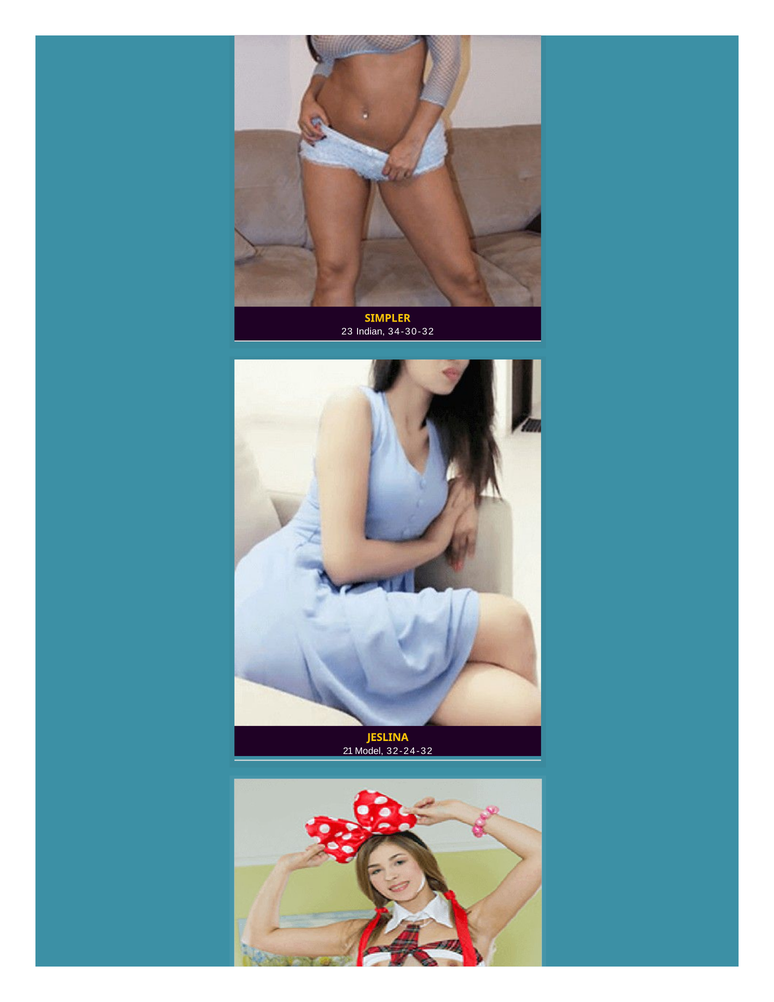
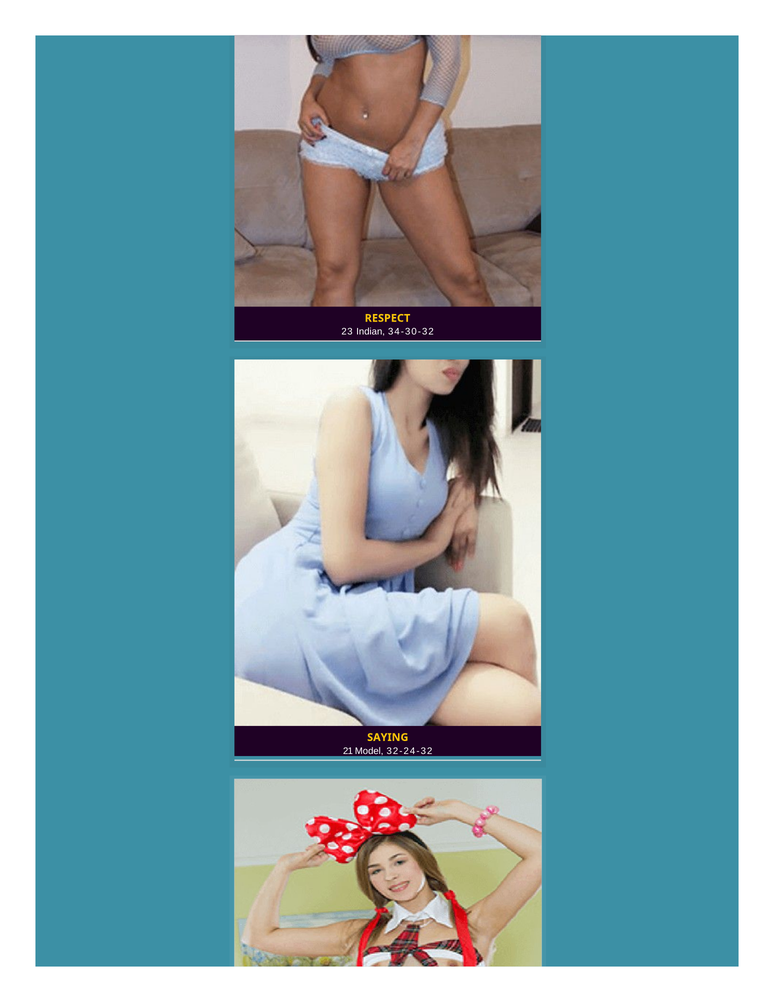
SIMPLER: SIMPLER -> RESPECT
JESLINA: JESLINA -> SAYING
